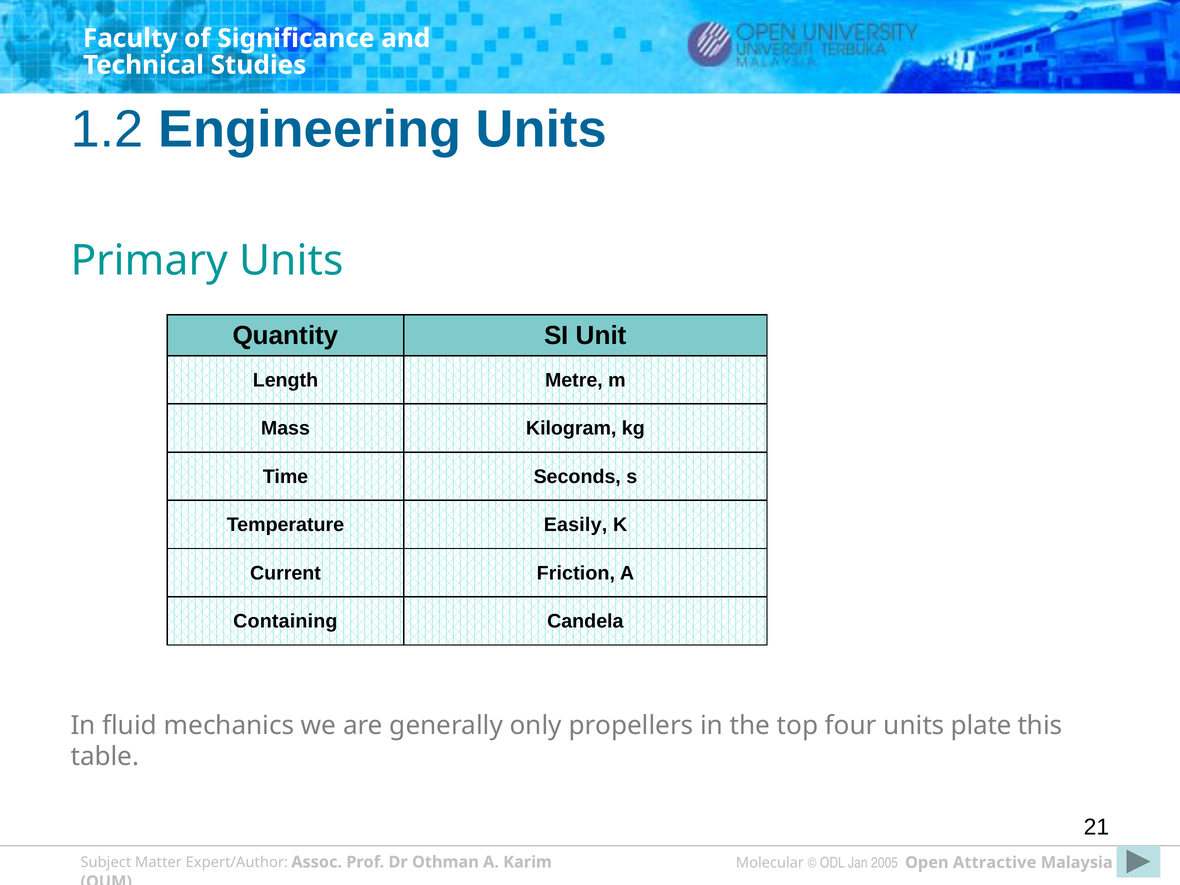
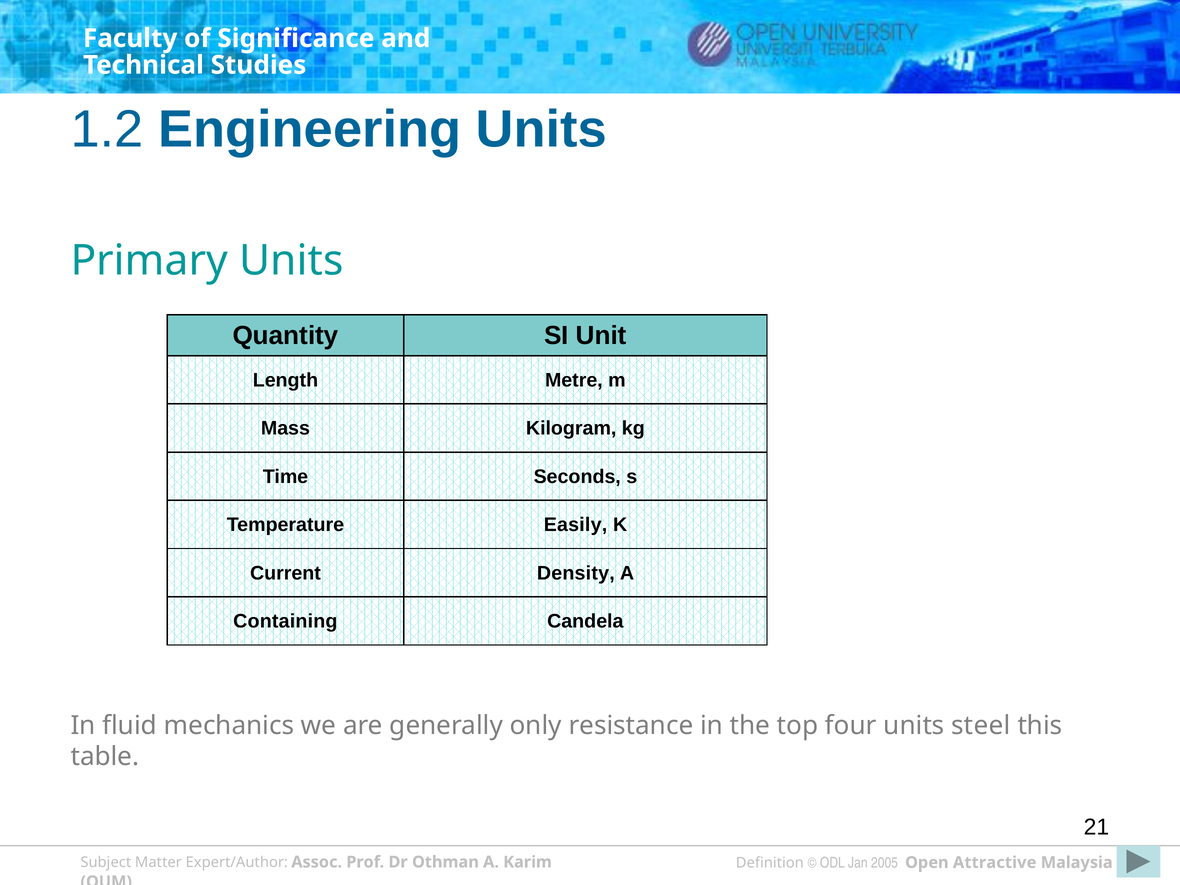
Friction: Friction -> Density
propellers: propellers -> resistance
plate: plate -> steel
Molecular: Molecular -> Definition
